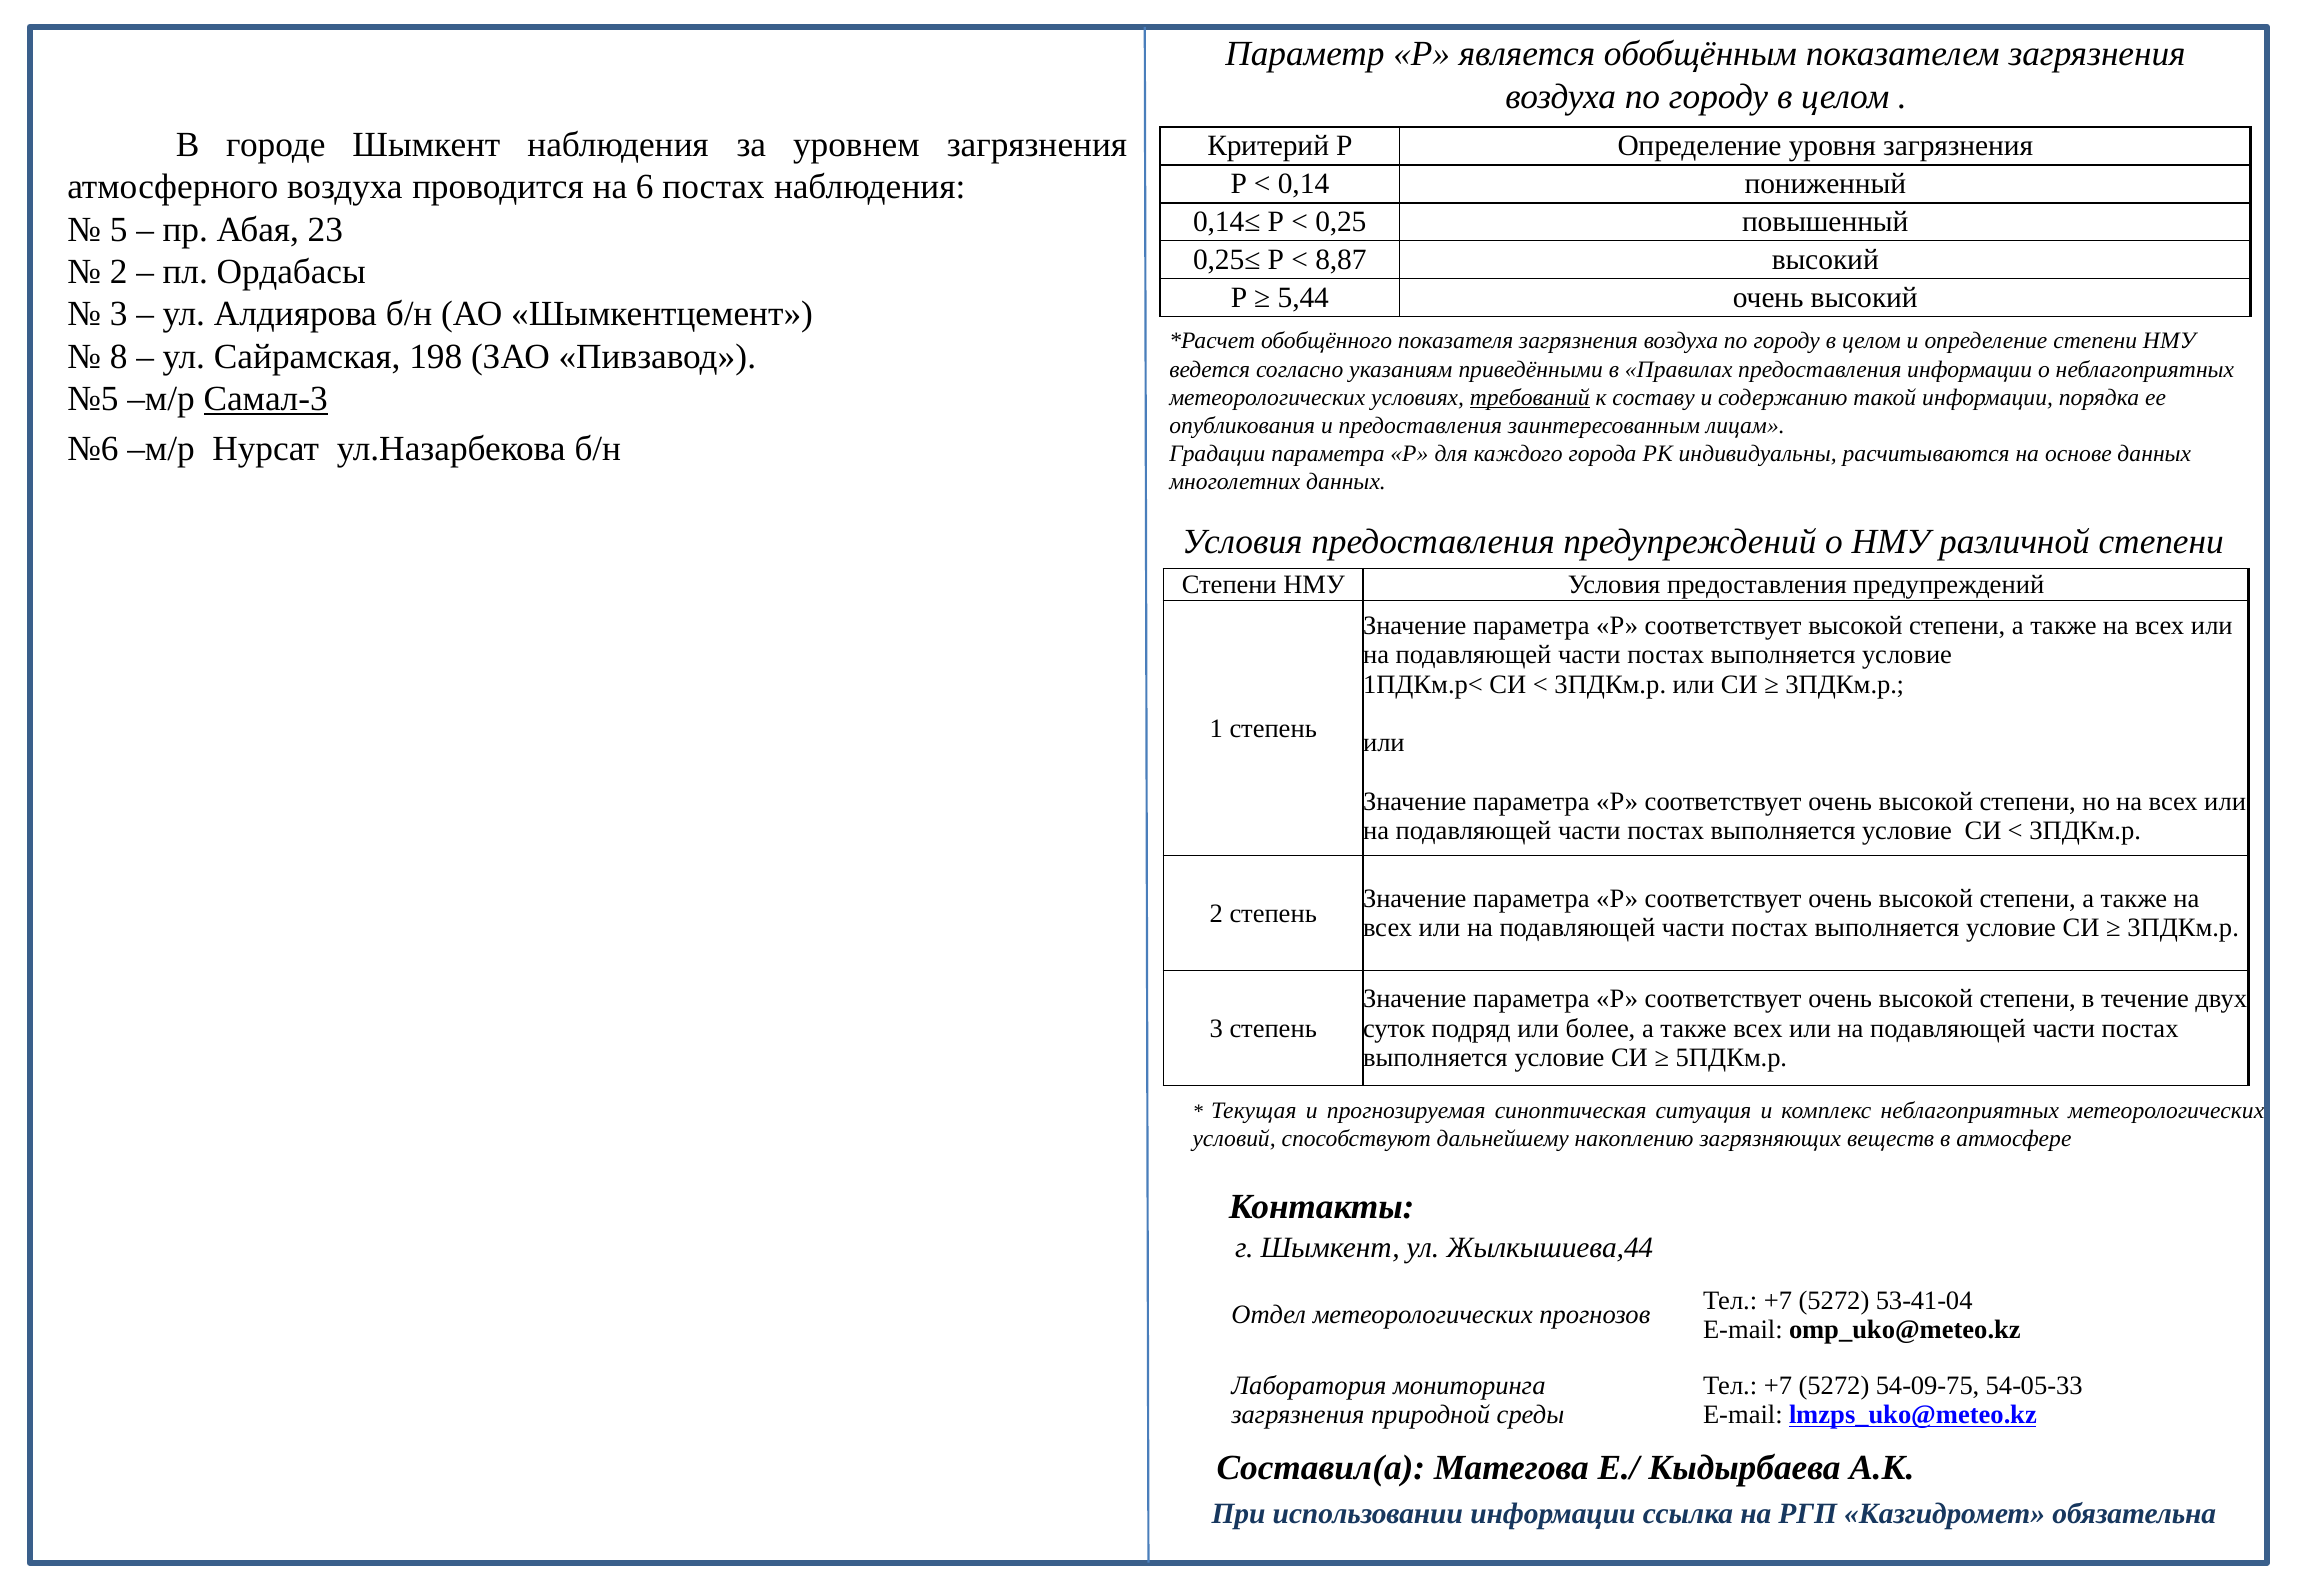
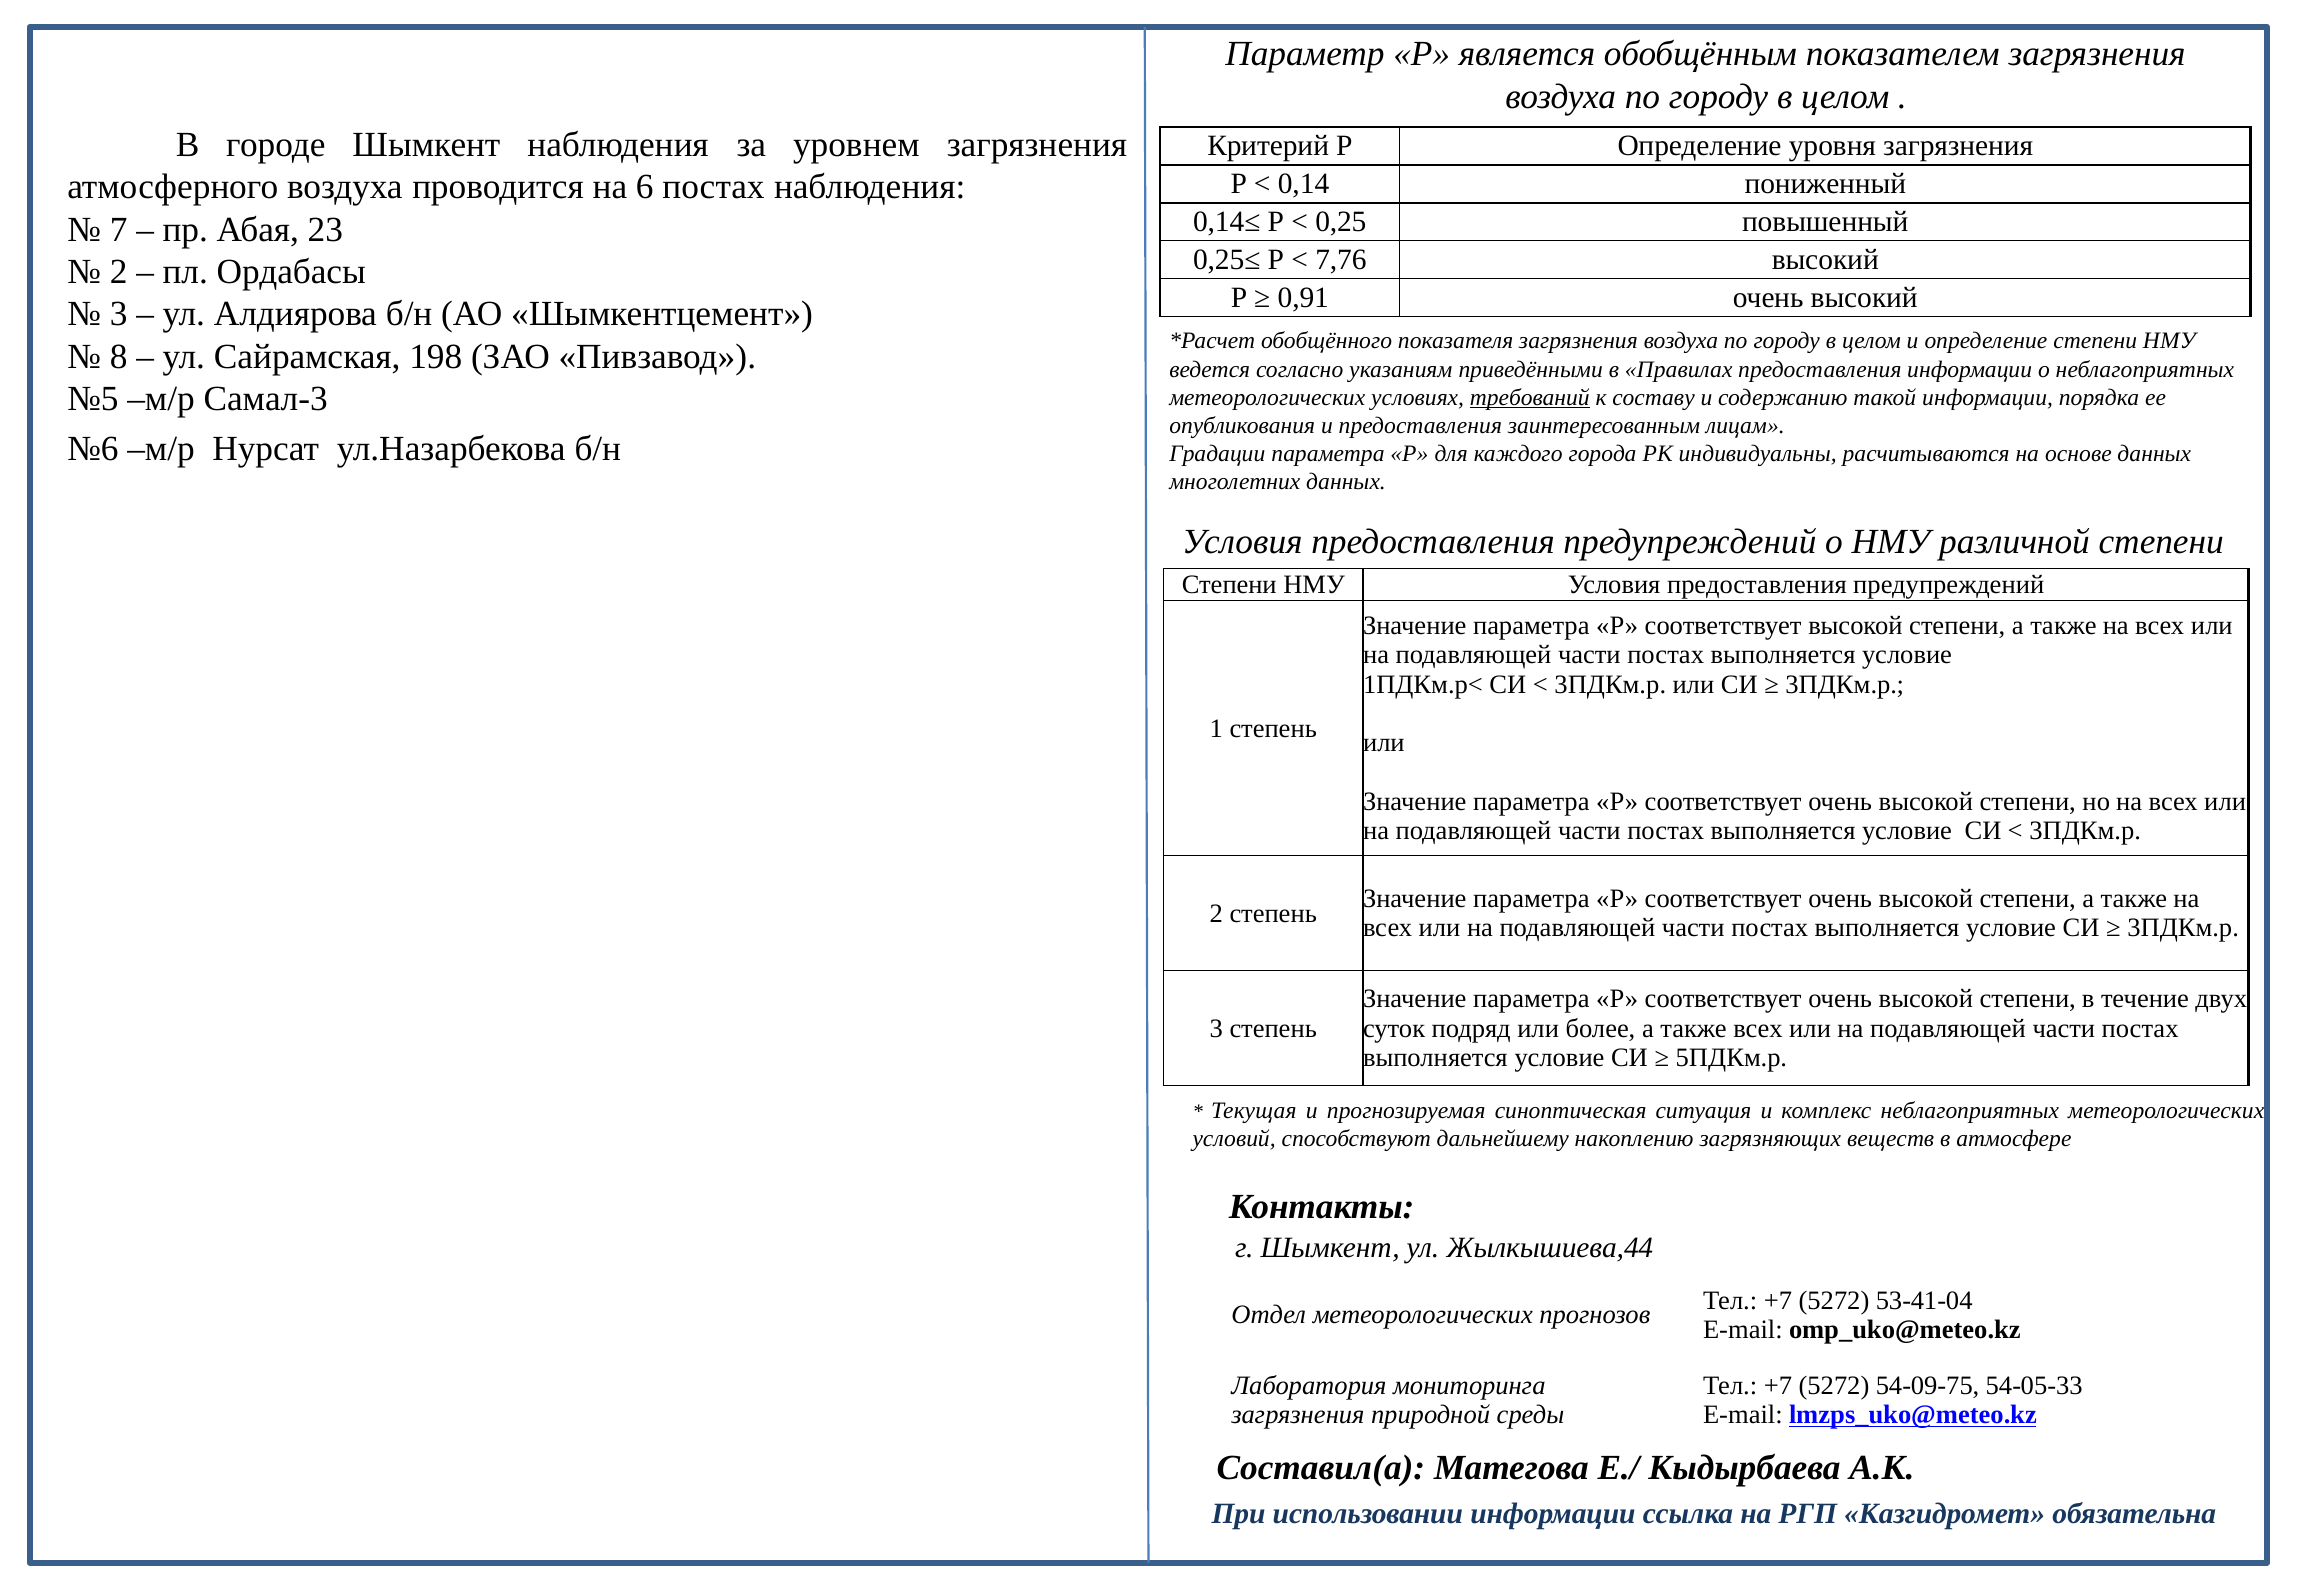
5: 5 -> 7
8,87: 8,87 -> 7,76
5,44: 5,44 -> 0,91
Самал-3 underline: present -> none
